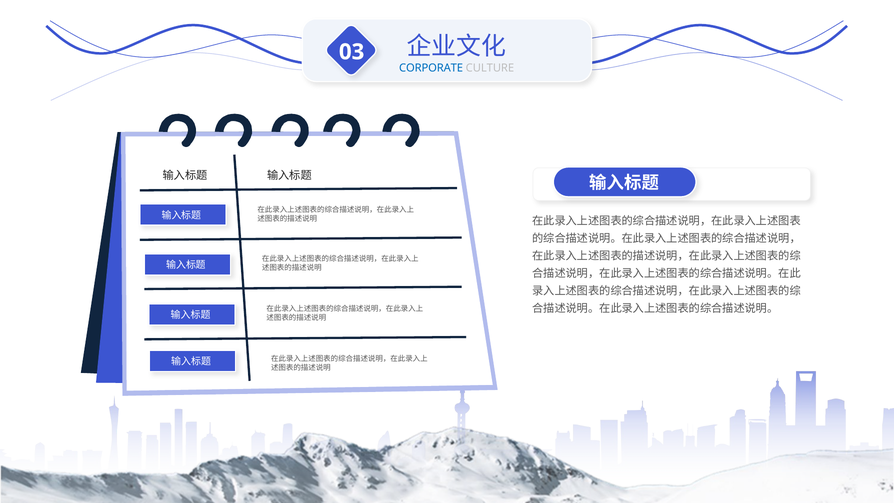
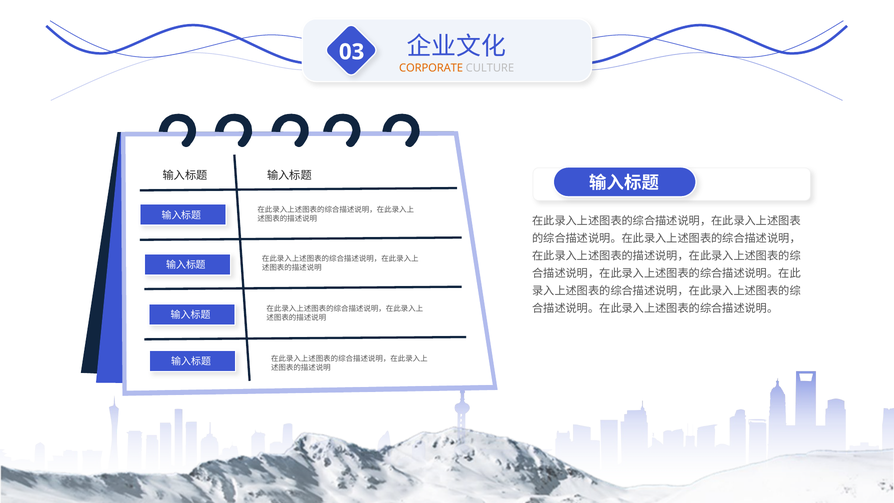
CORPORATE colour: blue -> orange
